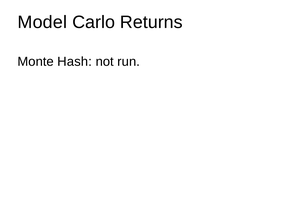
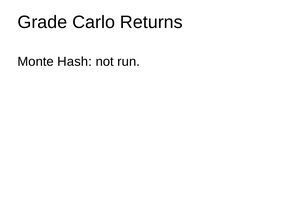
Model: Model -> Grade
